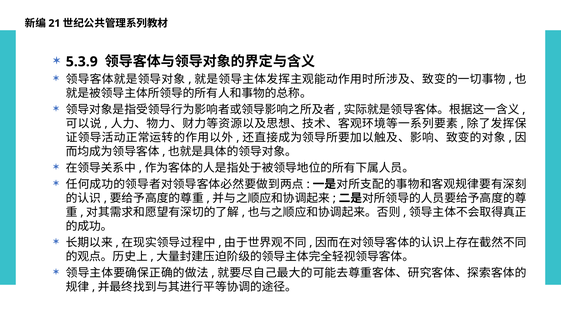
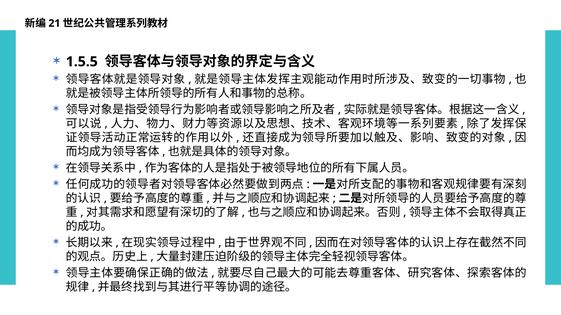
5.3.9: 5.3.9 -> 1.5.5
